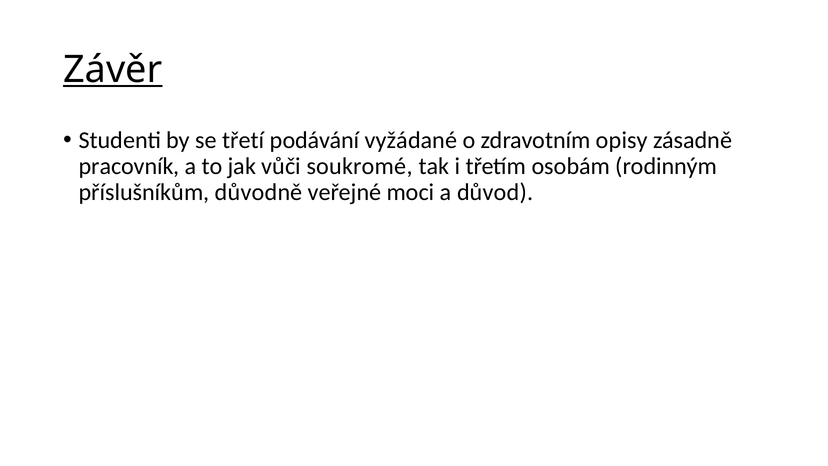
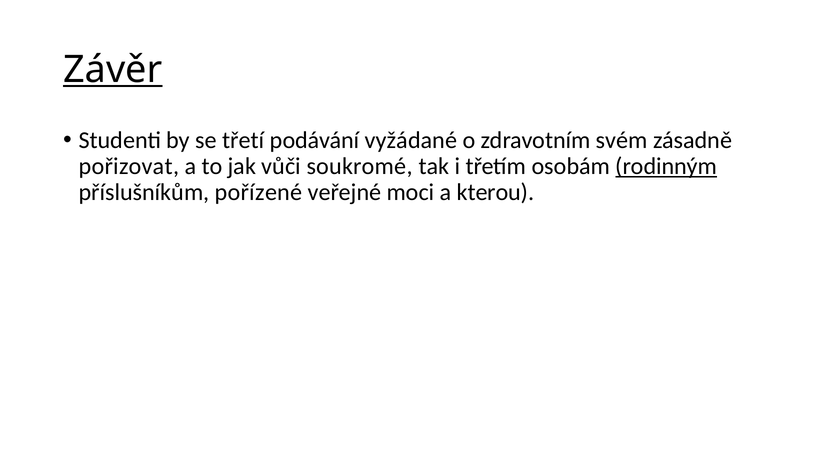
opisy: opisy -> svém
pracovník: pracovník -> pořizovat
rodinným underline: none -> present
důvodně: důvodně -> pořízené
důvod: důvod -> kterou
